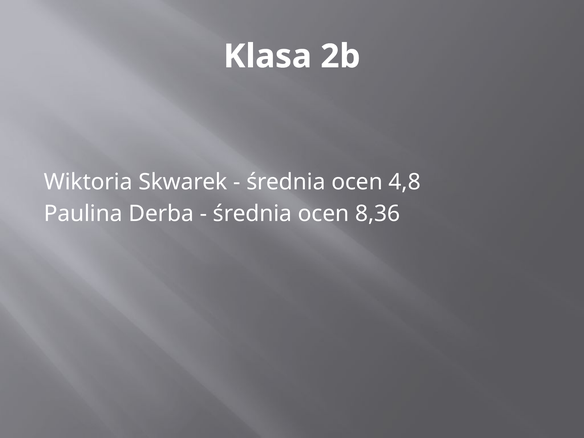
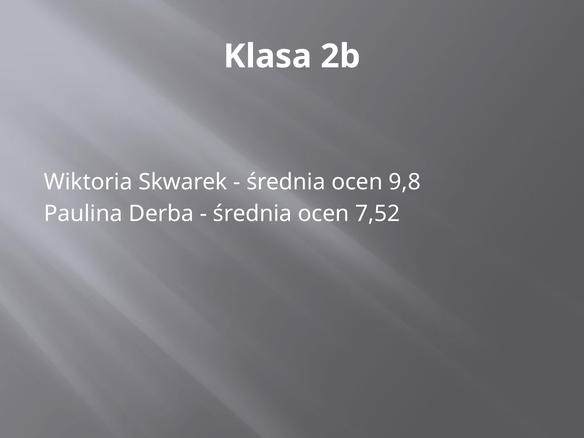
4,8: 4,8 -> 9,8
8,36: 8,36 -> 7,52
